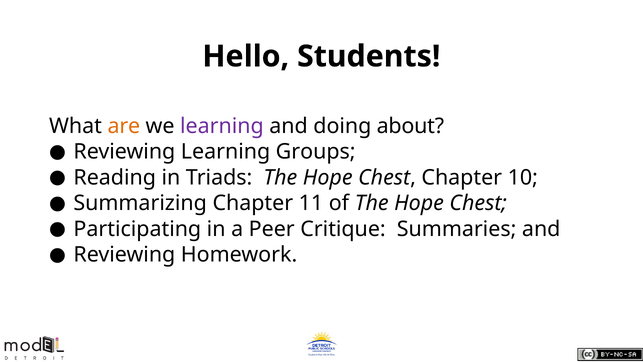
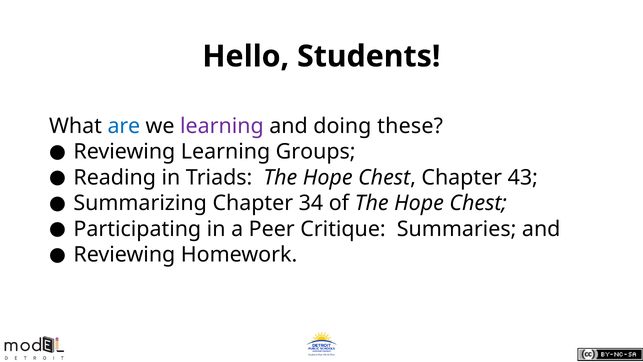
are colour: orange -> blue
about: about -> these
10: 10 -> 43
11: 11 -> 34
